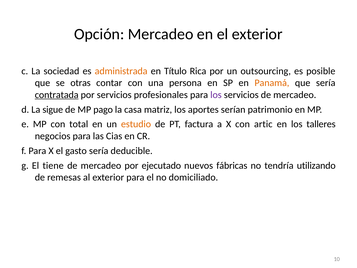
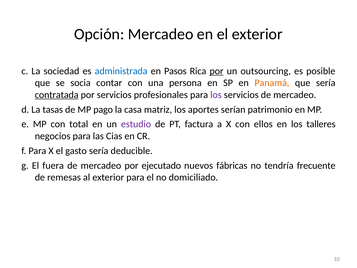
administrada colour: orange -> blue
Título: Título -> Pasos
por at (217, 71) underline: none -> present
otras: otras -> socia
sigue: sigue -> tasas
estudio colour: orange -> purple
artic: artic -> ellos
tiene: tiene -> fuera
utilizando: utilizando -> frecuente
